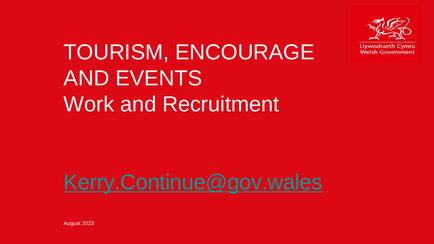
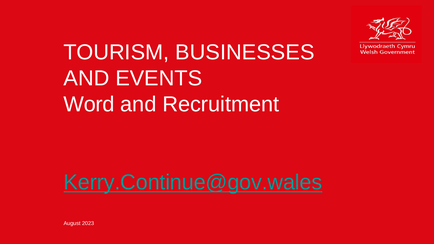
ENCOURAGE: ENCOURAGE -> BUSINESSES
Work: Work -> Word
